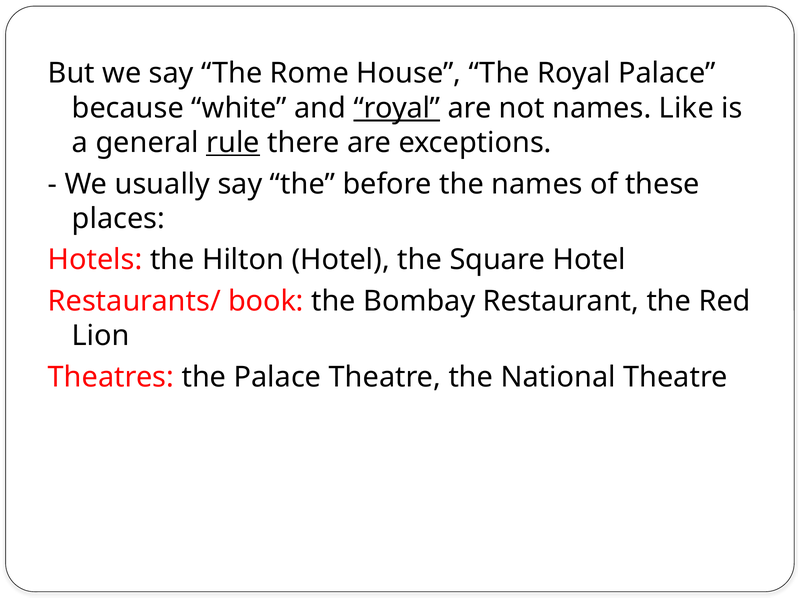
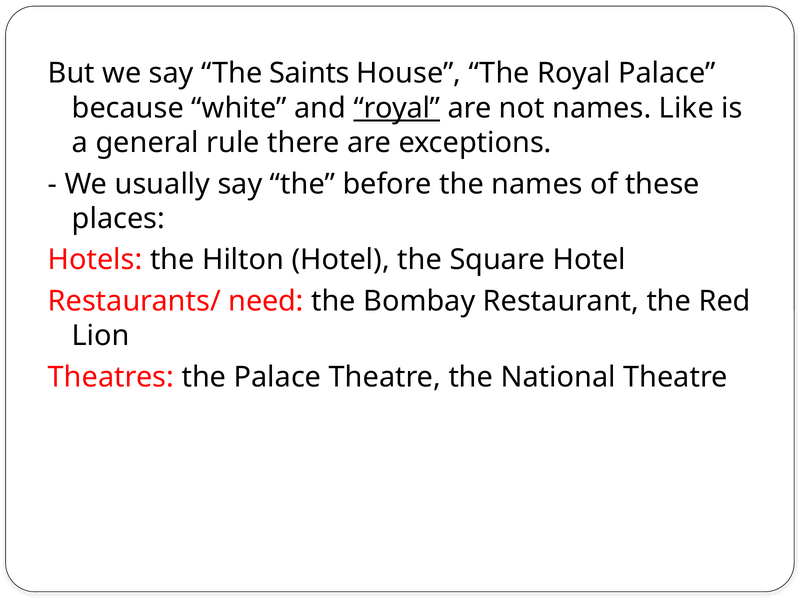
Rome: Rome -> Saints
rule underline: present -> none
book: book -> need
